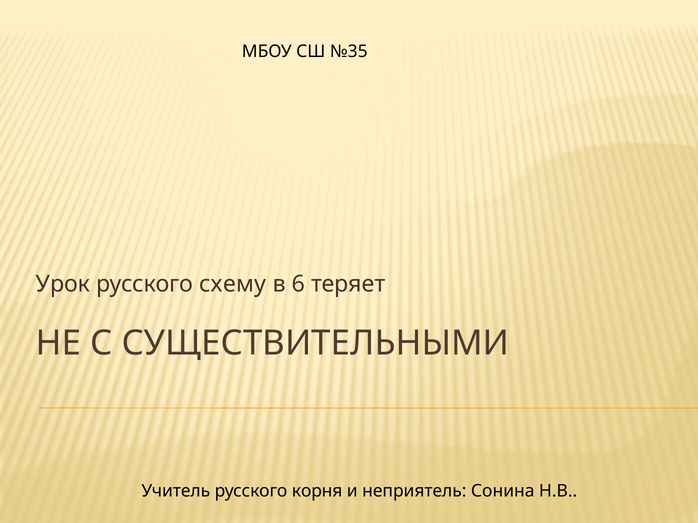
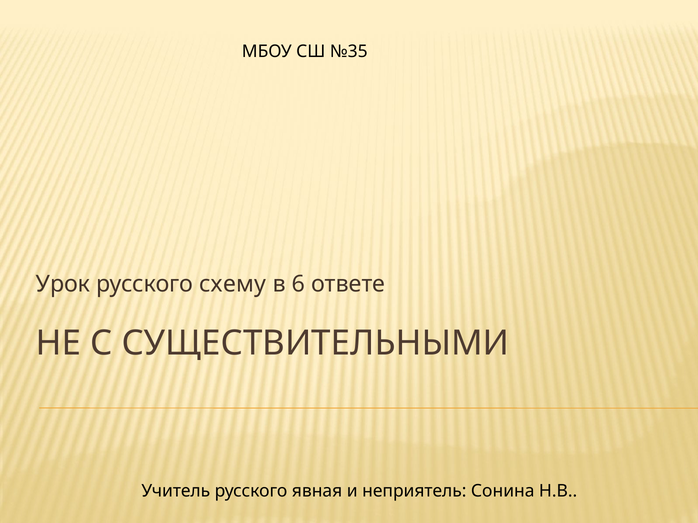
теряет: теряет -> ответе
корня: корня -> явная
